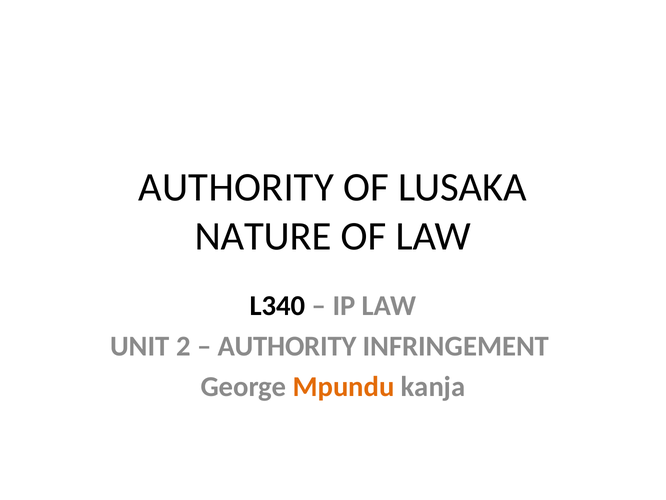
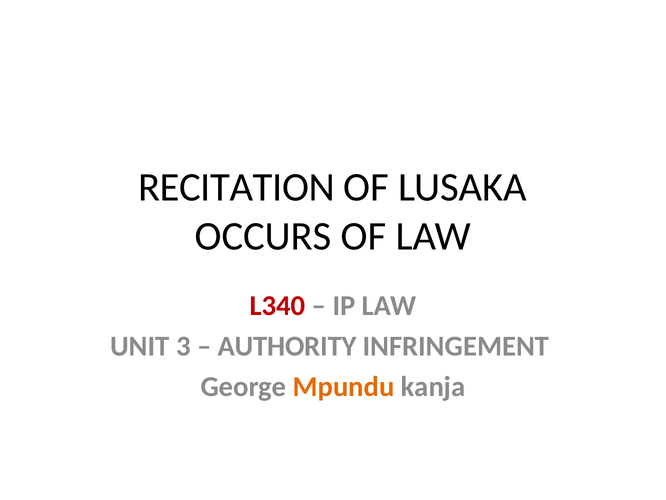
AUTHORITY at (236, 187): AUTHORITY -> RECITATION
NATURE: NATURE -> OCCURS
L340 colour: black -> red
2: 2 -> 3
